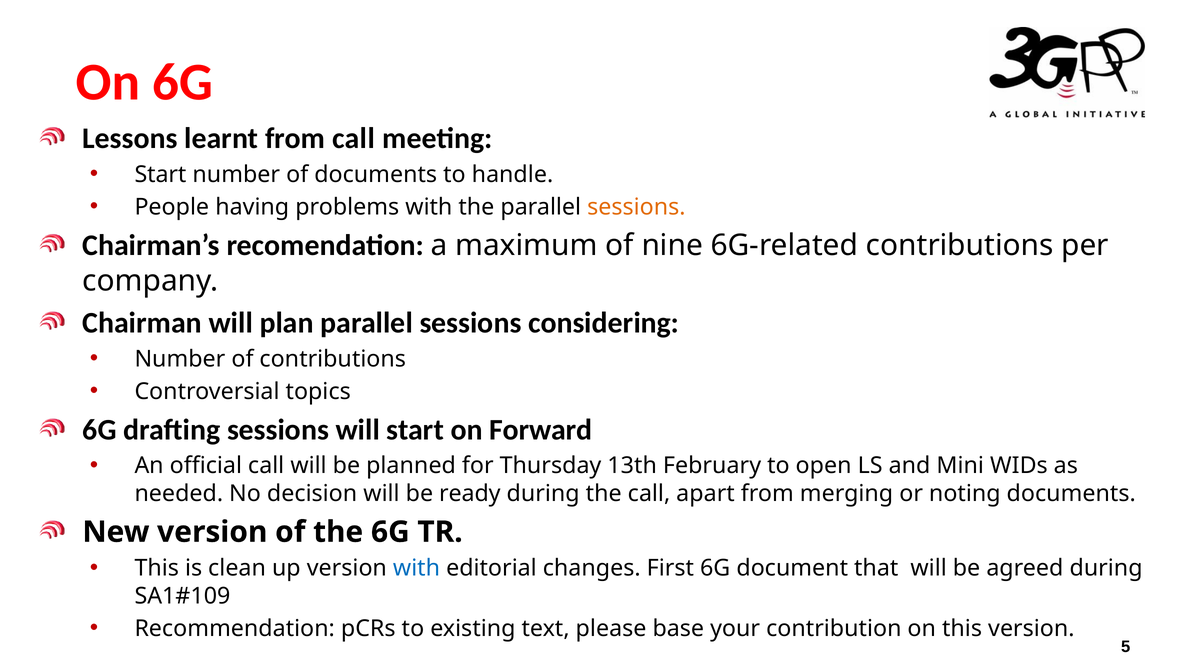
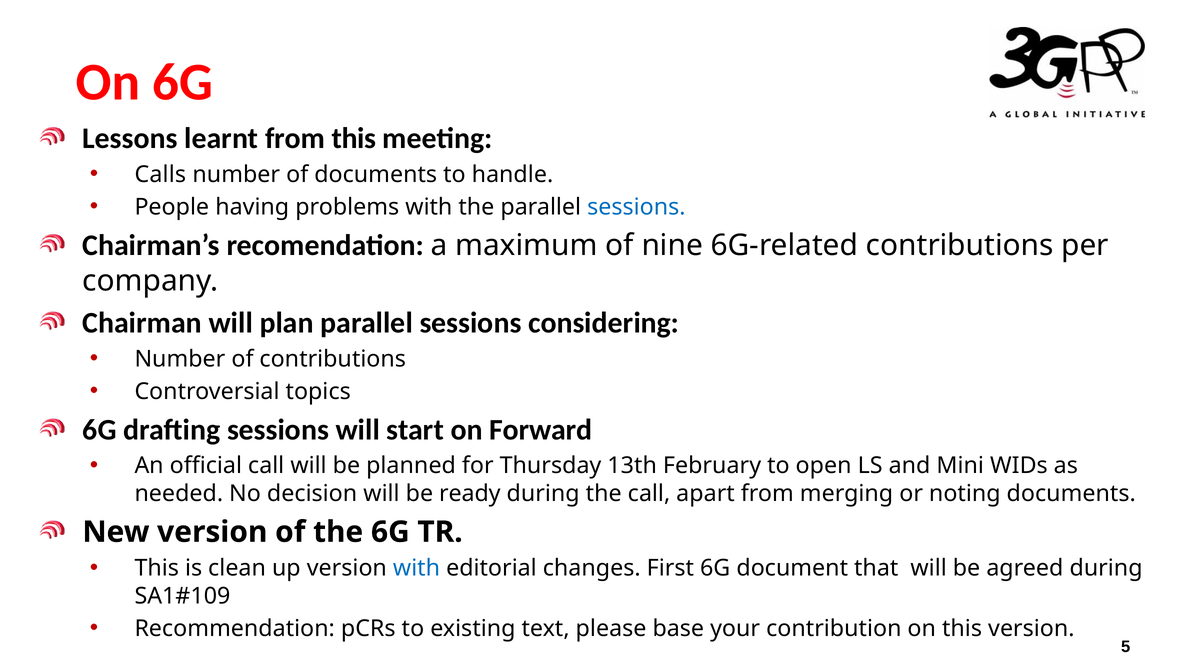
from call: call -> this
Start at (160, 174): Start -> Calls
sessions at (636, 207) colour: orange -> blue
